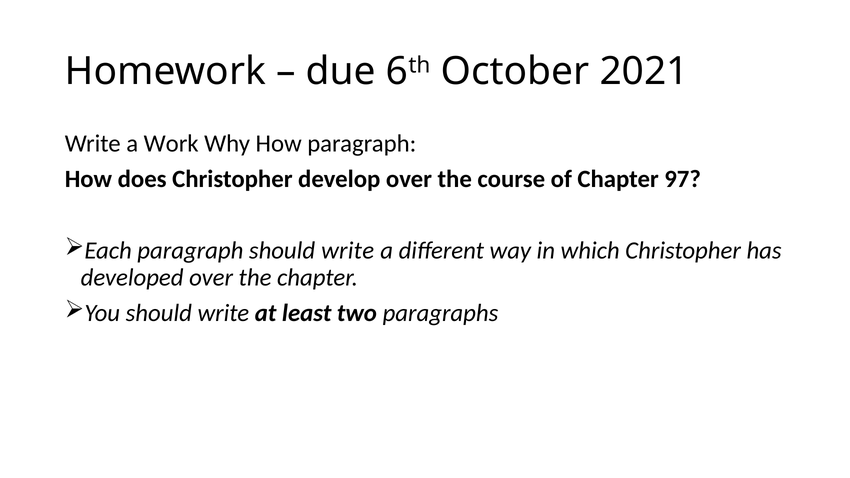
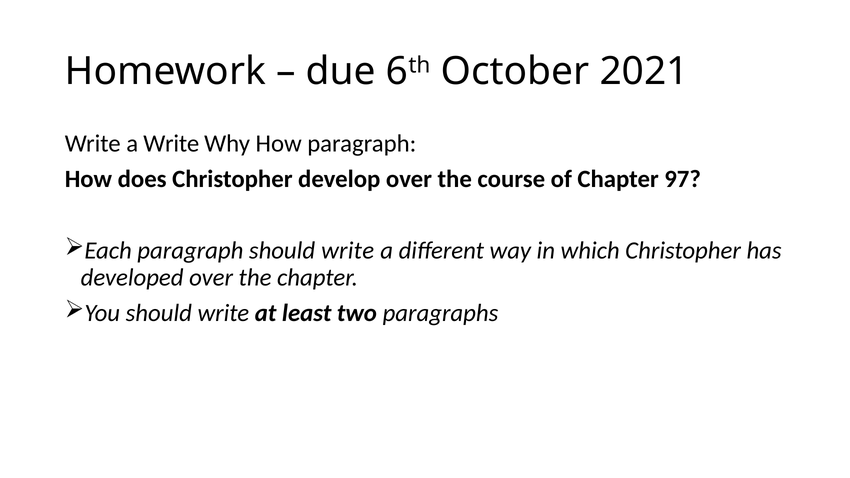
a Work: Work -> Write
